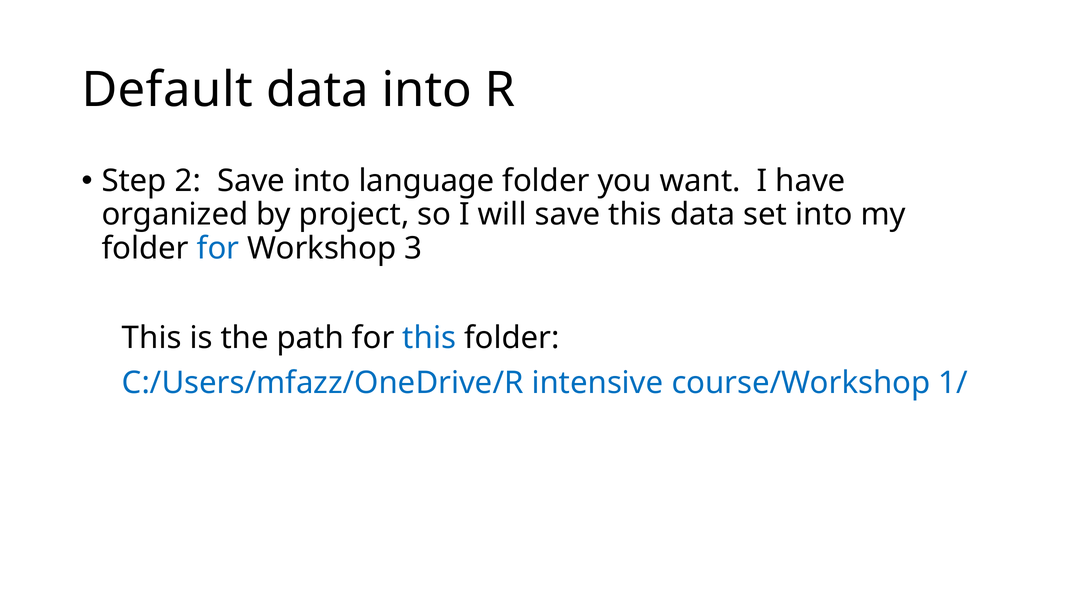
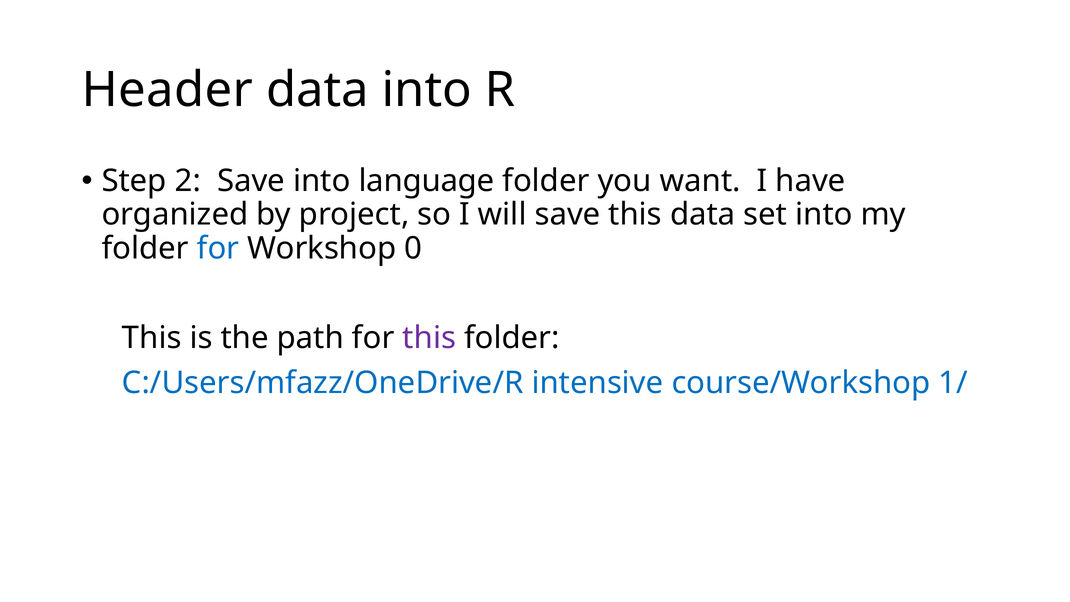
Default: Default -> Header
3: 3 -> 0
this at (429, 338) colour: blue -> purple
